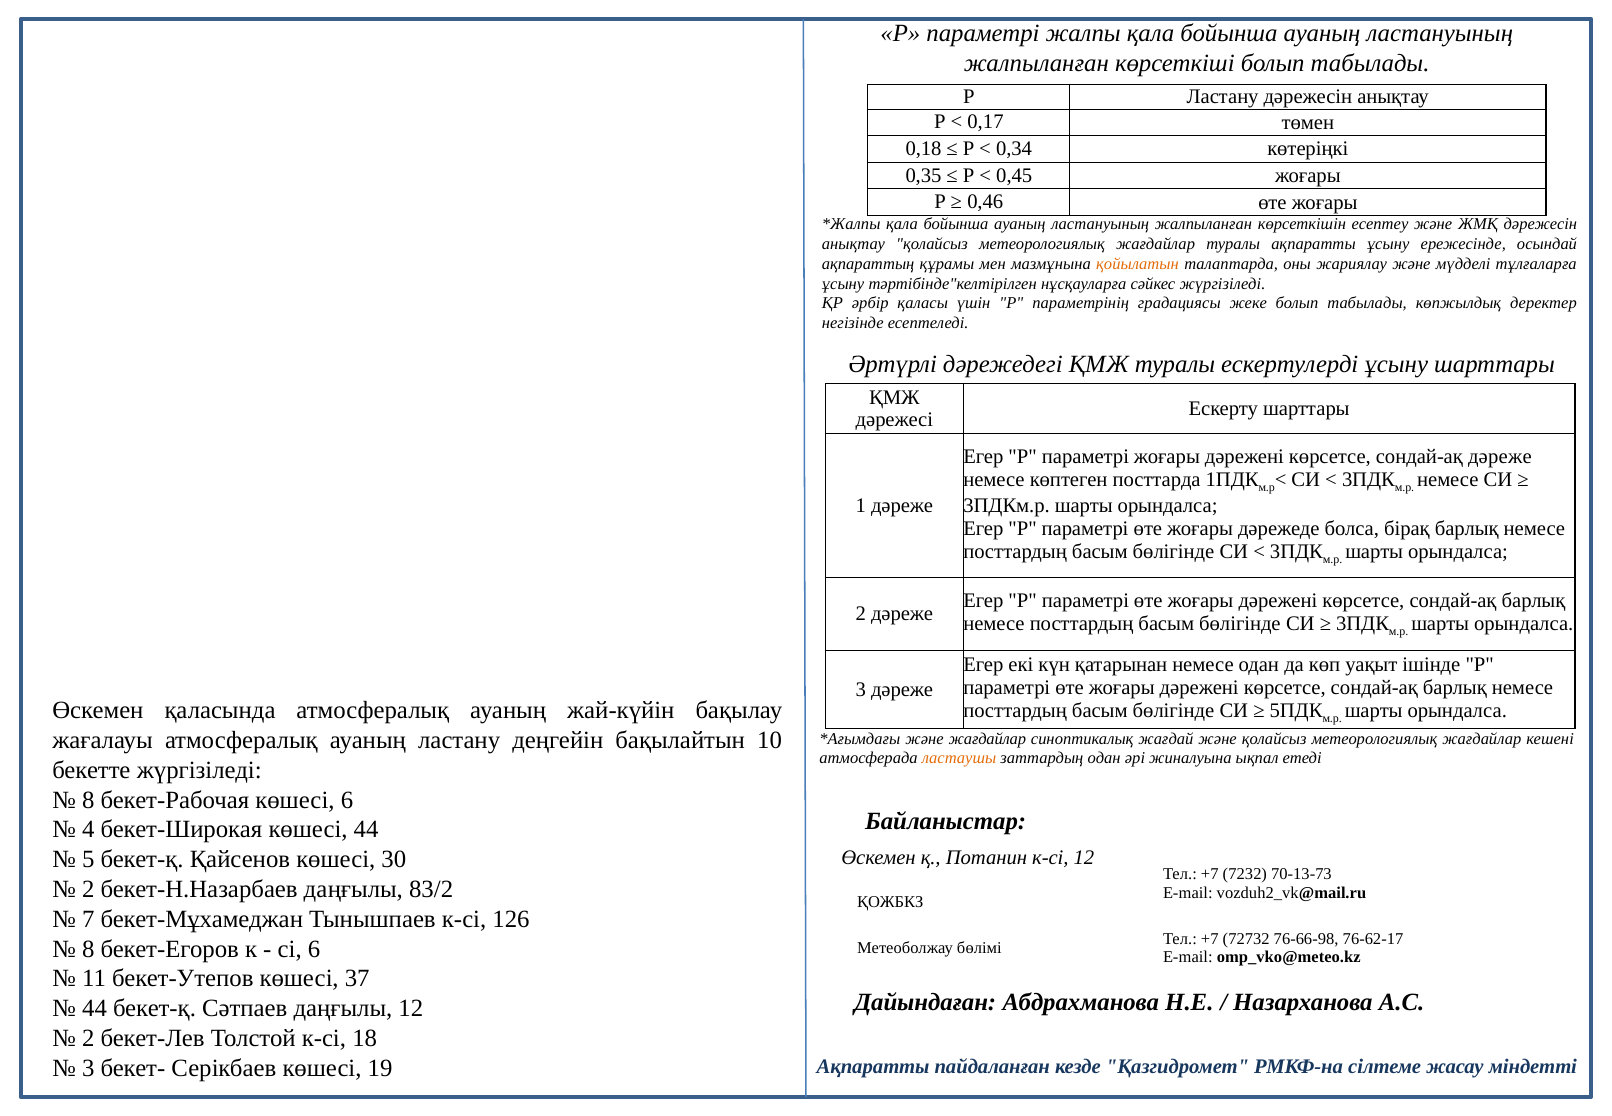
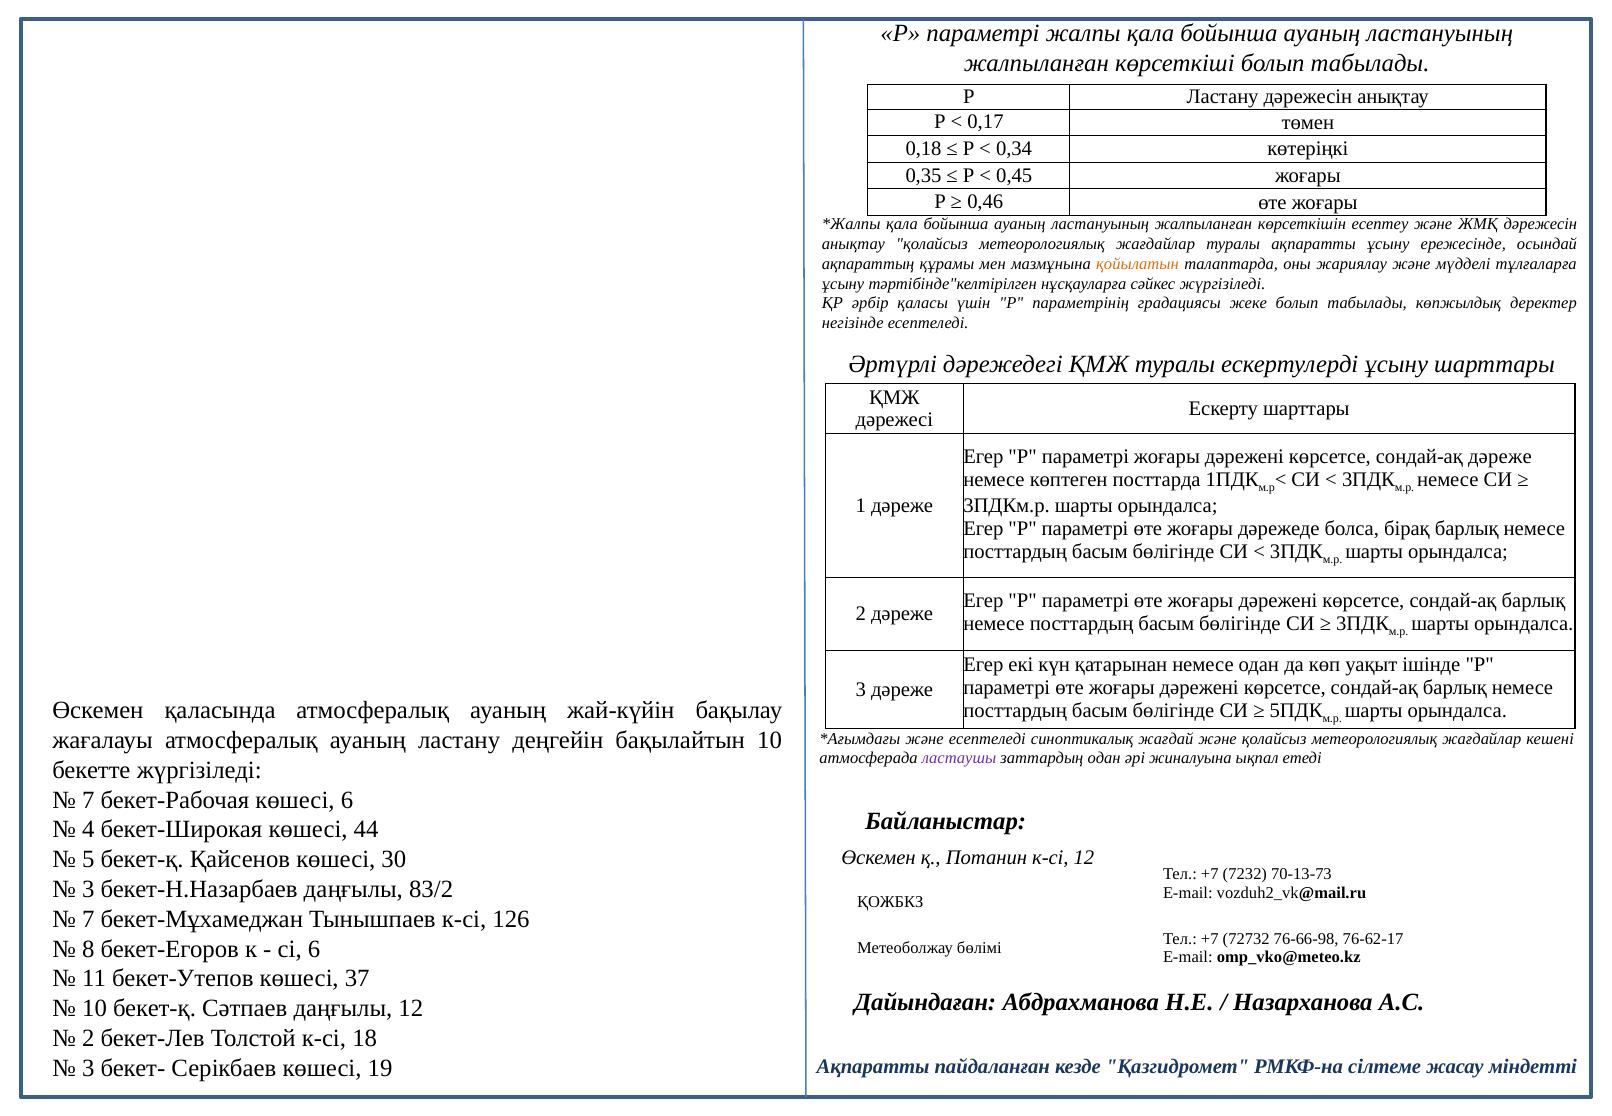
және жағдайлар: жағдайлар -> есептеледі
ластаушы colour: orange -> purple
8 at (88, 800): 8 -> 7
2 at (88, 889): 2 -> 3
44 at (95, 1008): 44 -> 10
